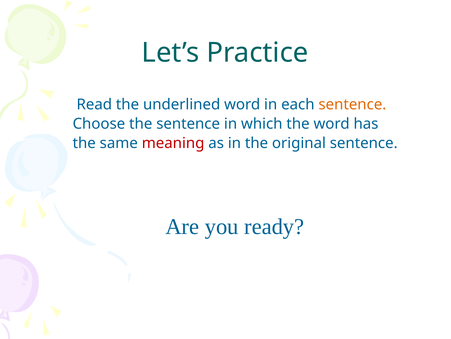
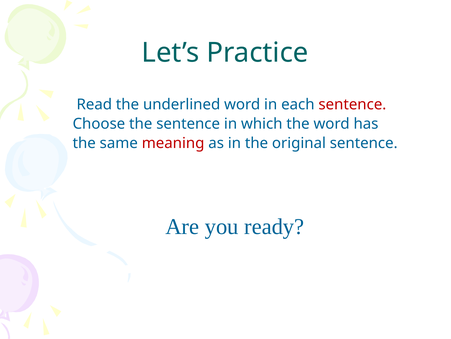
sentence at (352, 104) colour: orange -> red
